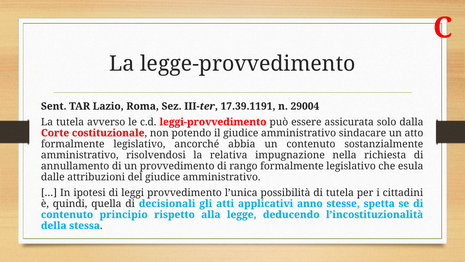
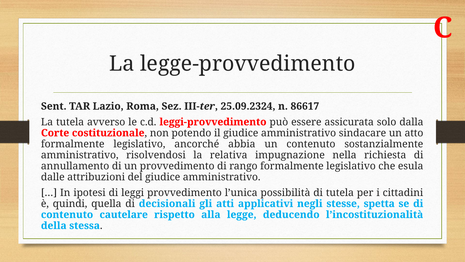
17.39.1191: 17.39.1191 -> 25.09.2324
29004: 29004 -> 86617
anno: anno -> negli
principio: principio -> cautelare
